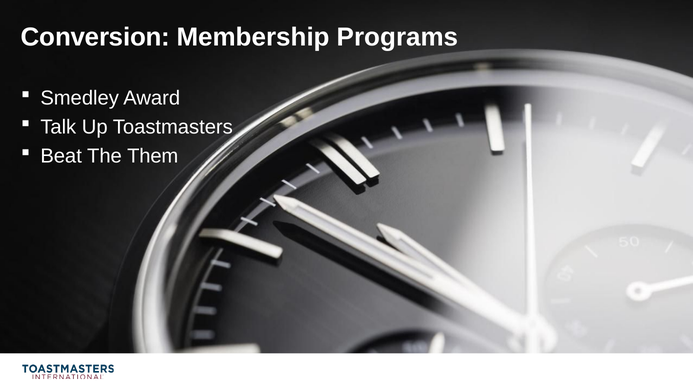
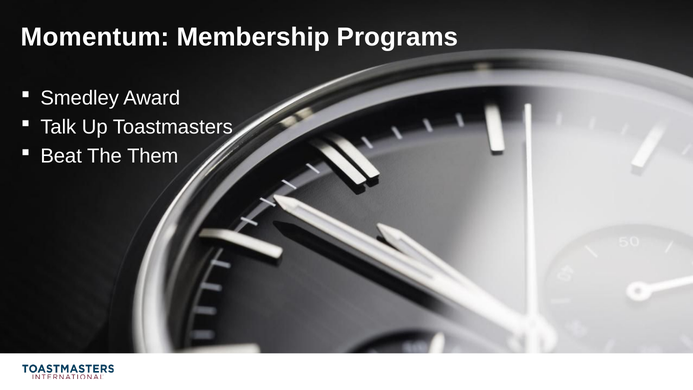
Conversion: Conversion -> Momentum
